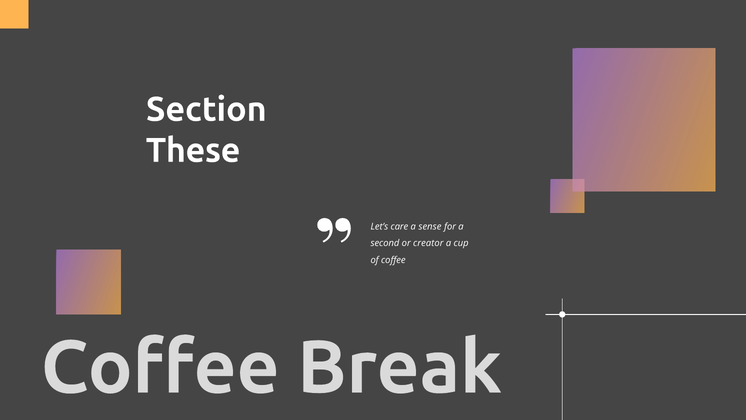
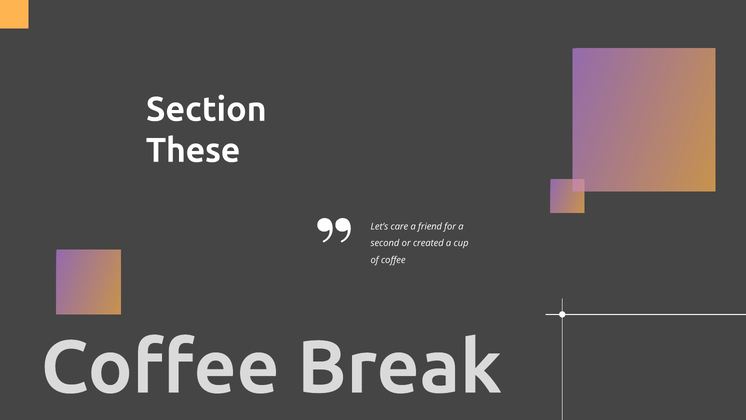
sense: sense -> friend
creator: creator -> created
